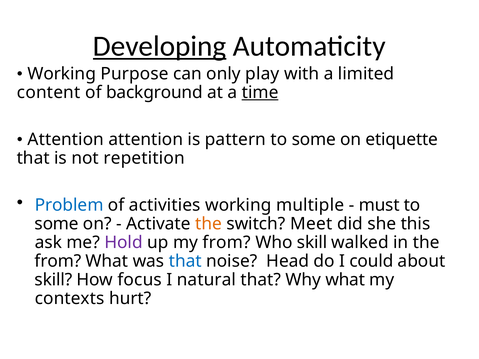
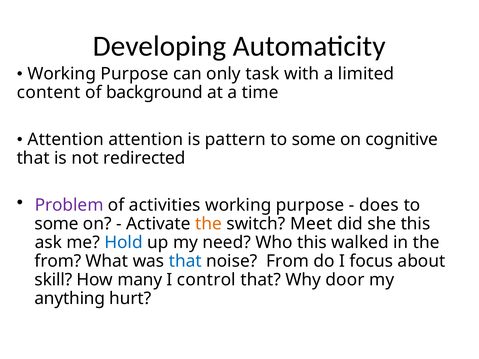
Developing underline: present -> none
play: play -> task
time underline: present -> none
etiquette: etiquette -> cognitive
repetition: repetition -> redirected
Problem colour: blue -> purple
multiple at (310, 205): multiple -> purpose
must: must -> does
Hold colour: purple -> blue
my from: from -> need
Who skill: skill -> this
noise Head: Head -> From
could: could -> focus
focus: focus -> many
natural: natural -> control
Why what: what -> door
contexts: contexts -> anything
